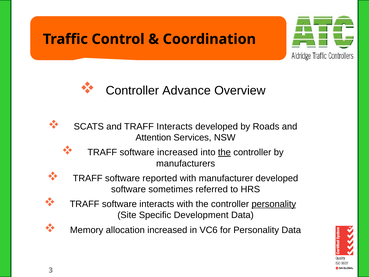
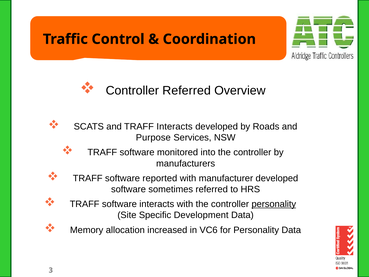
Controller Advance: Advance -> Referred
Attention: Attention -> Purpose
software increased: increased -> monitored
the at (224, 152) underline: present -> none
